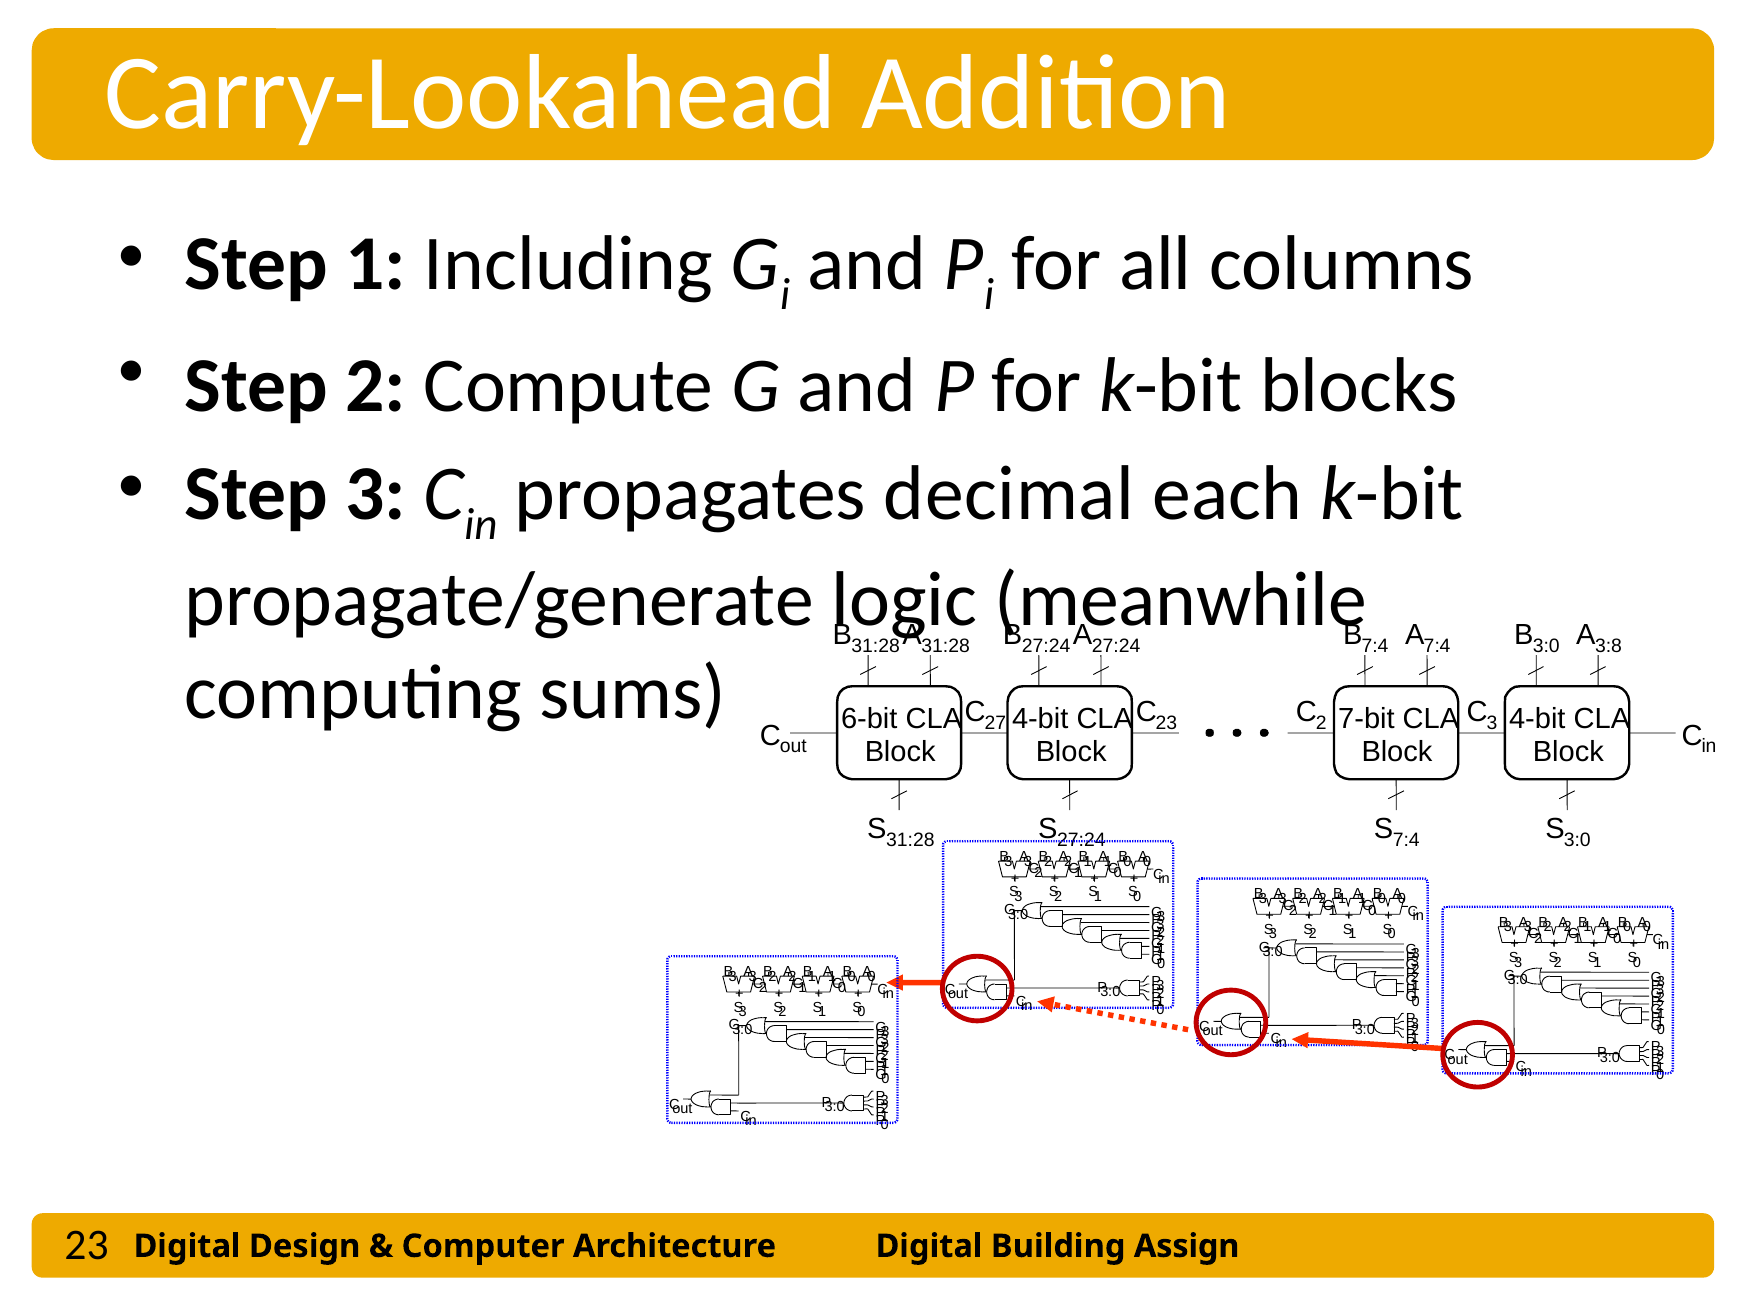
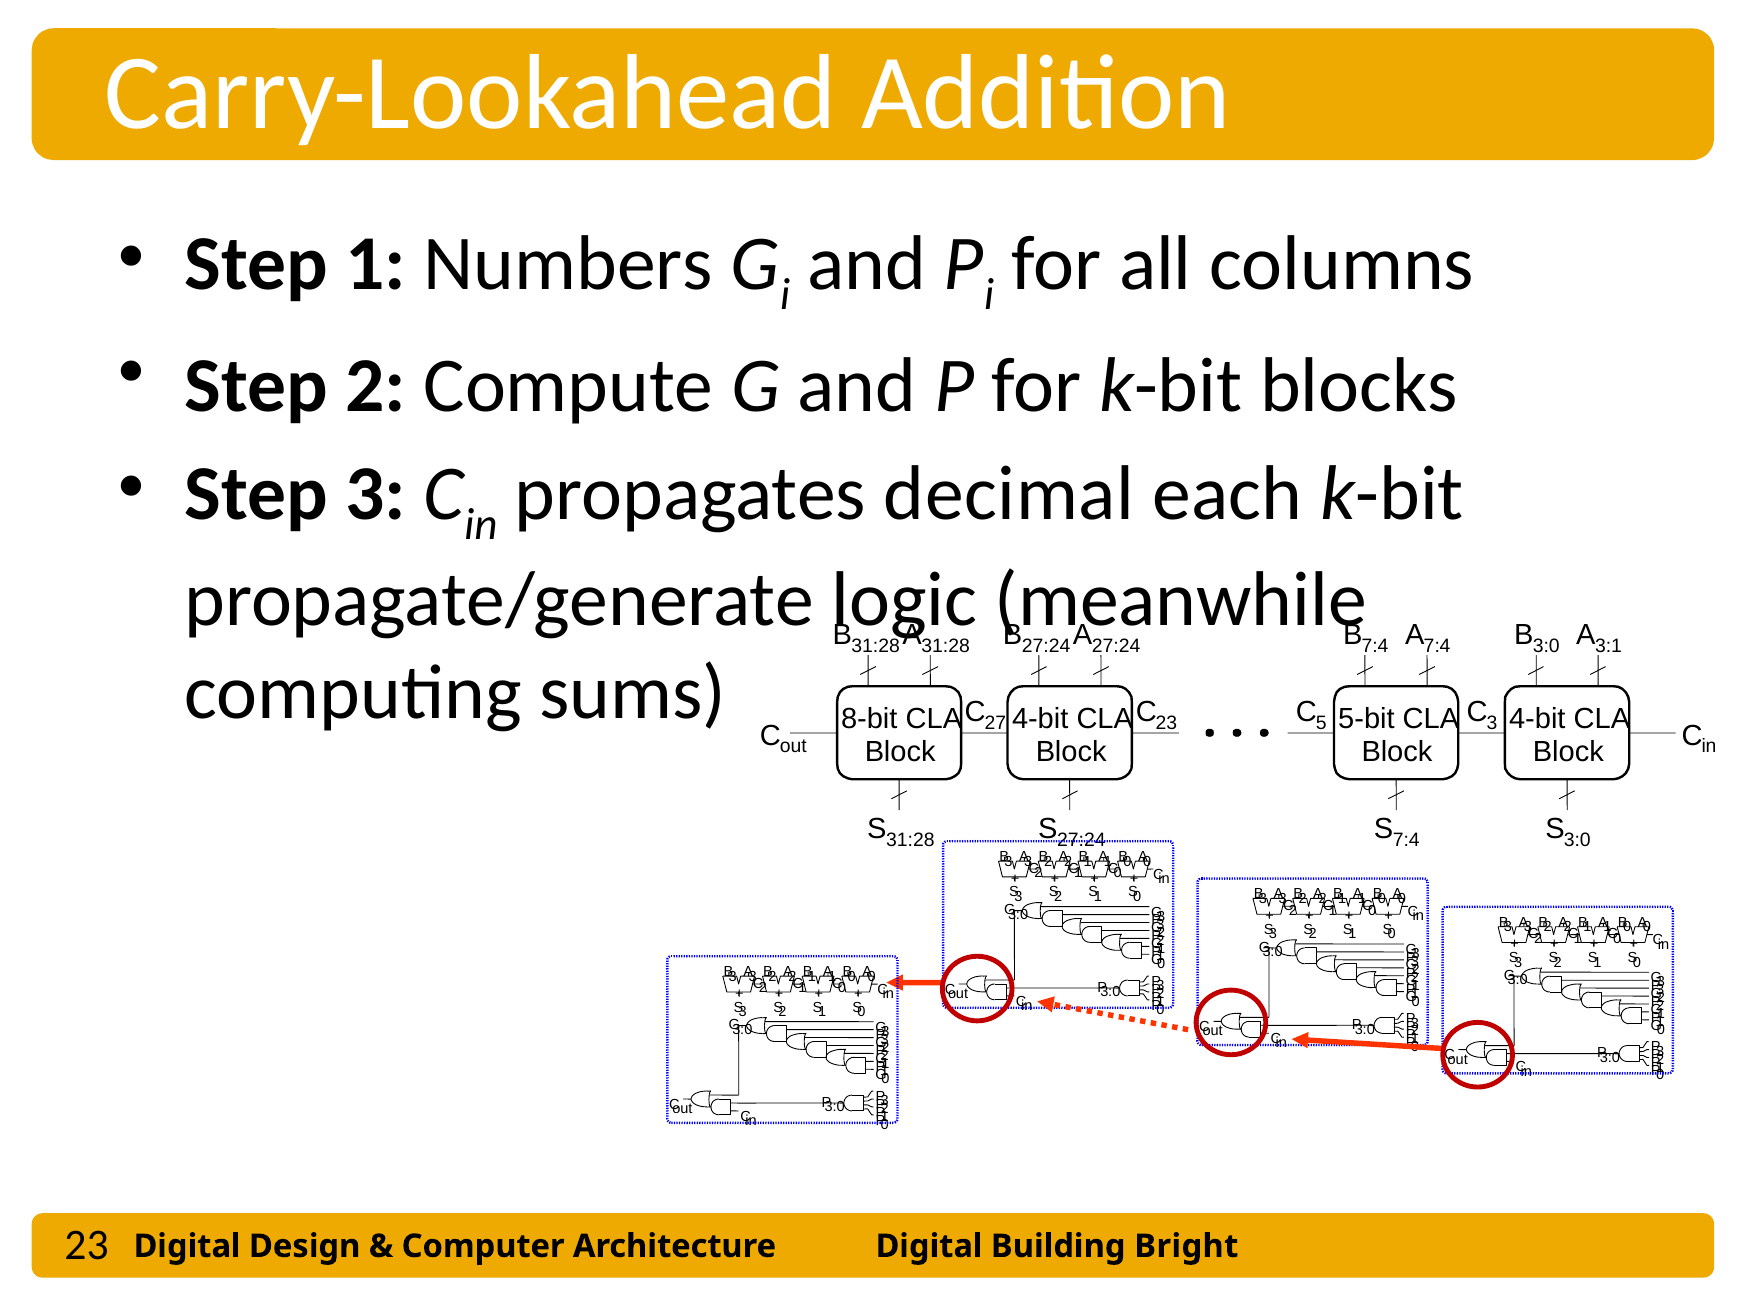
Including: Including -> Numbers
3:8: 3:8 -> 3:1
C 2: 2 -> 5
6-bit: 6-bit -> 8-bit
7-bit: 7-bit -> 5-bit
Assign: Assign -> Bright
